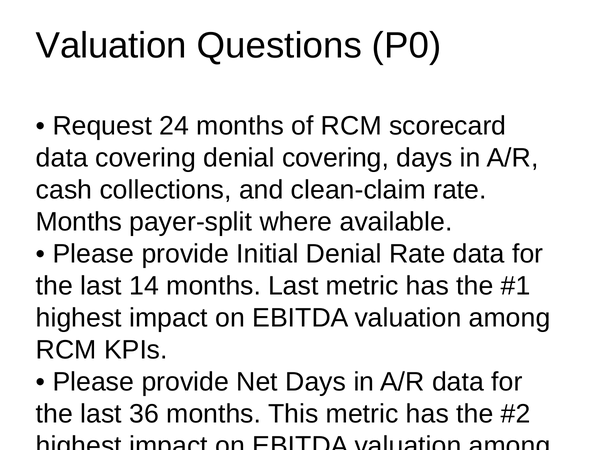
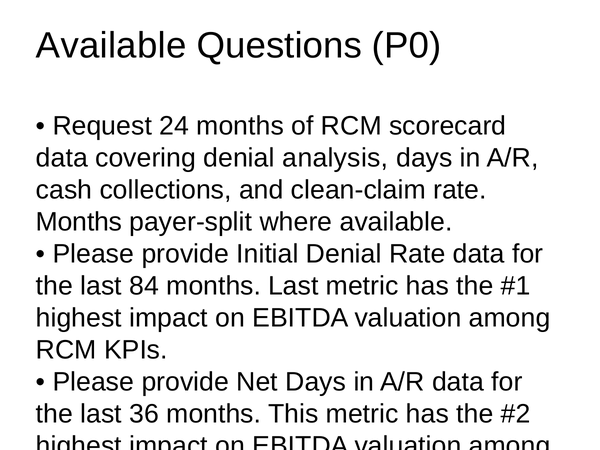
Valuation at (111, 46): Valuation -> Available
denial covering: covering -> analysis
14: 14 -> 84
